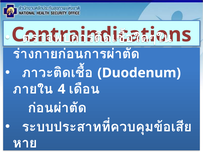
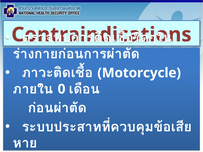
Duodenum: Duodenum -> Motorcycle
4: 4 -> 0
